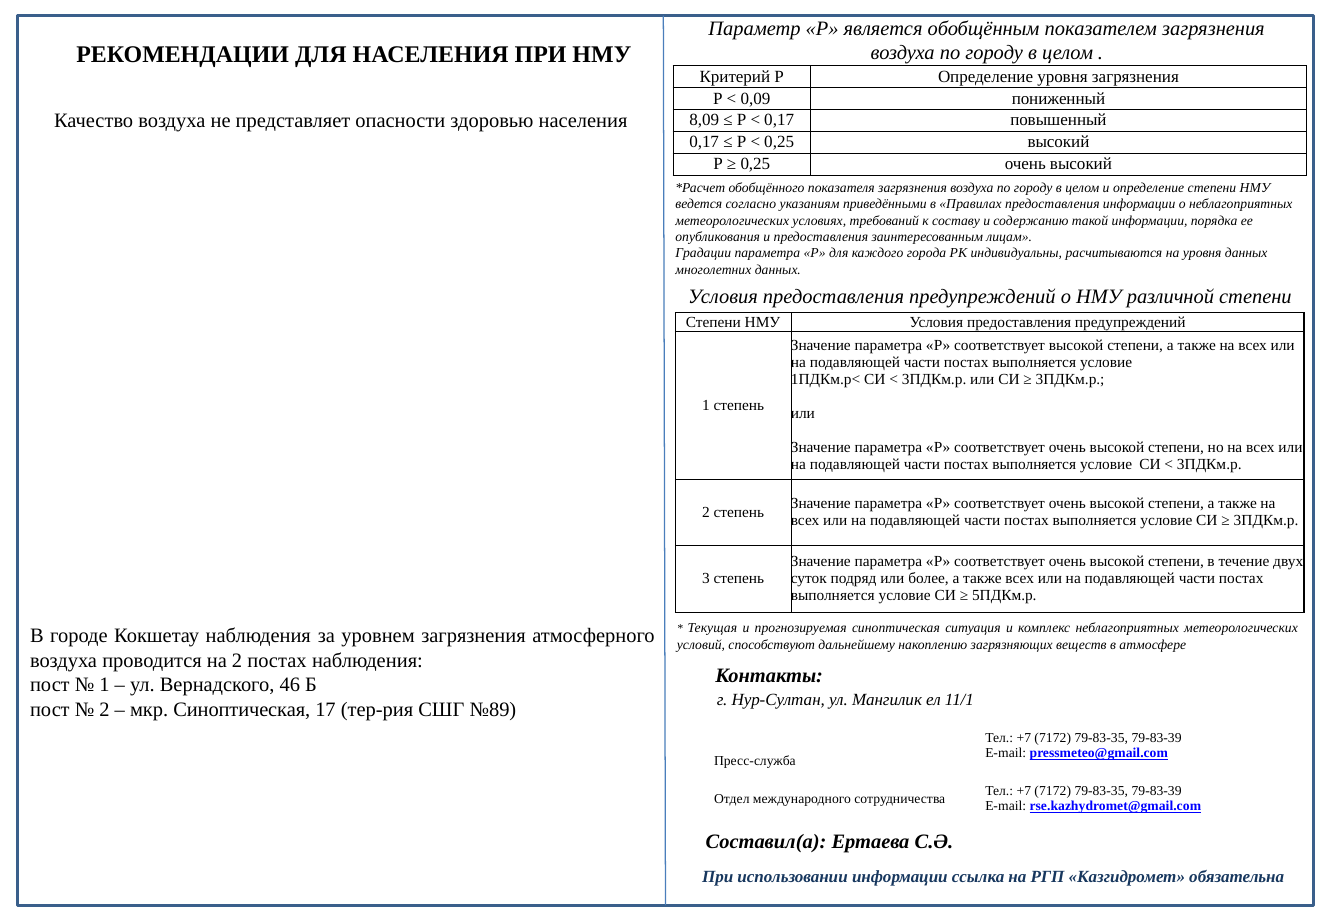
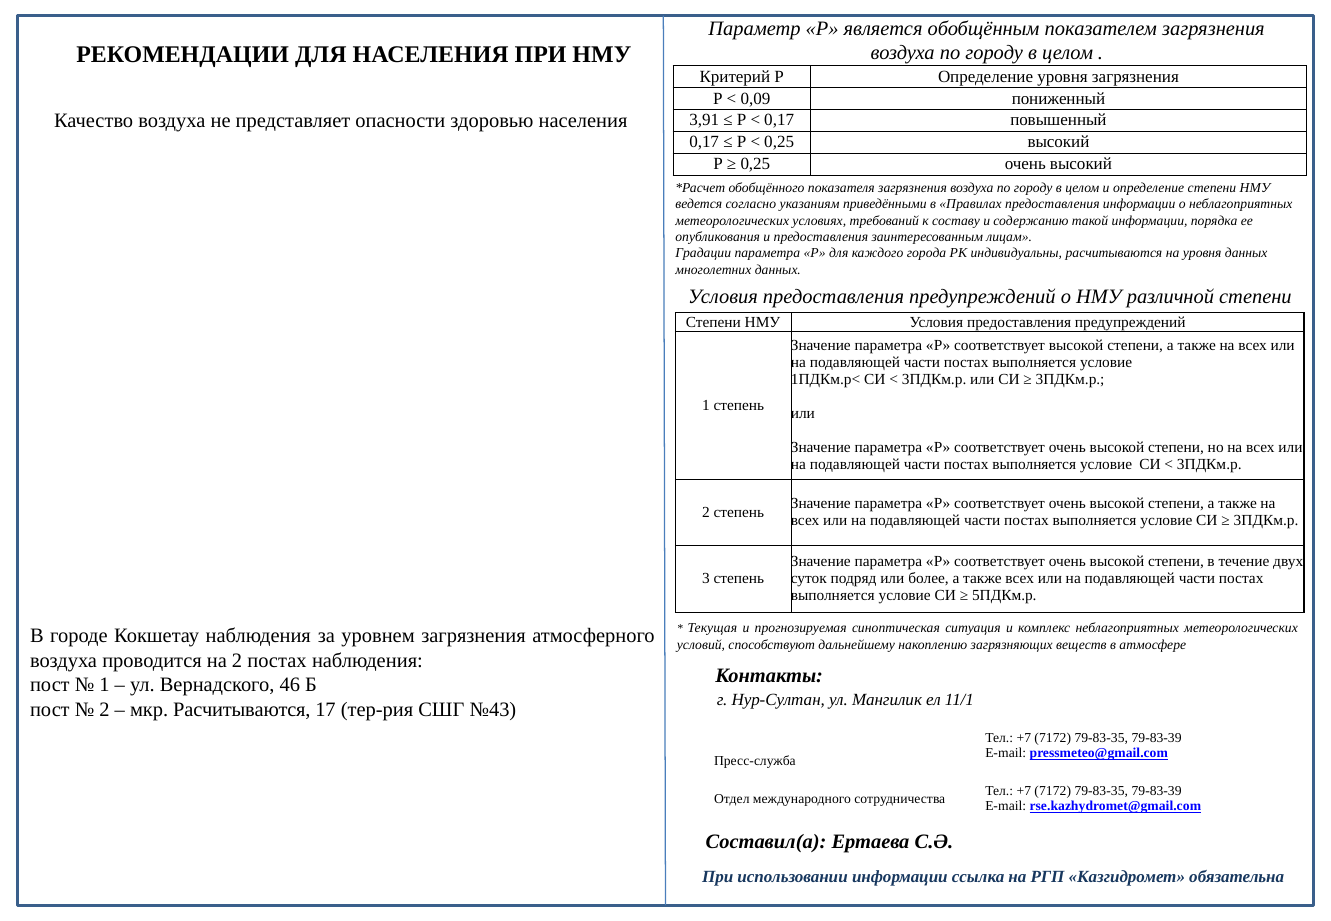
8,09: 8,09 -> 3,91
мкр Синоптическая: Синоптическая -> Расчитываются
№89: №89 -> №43
